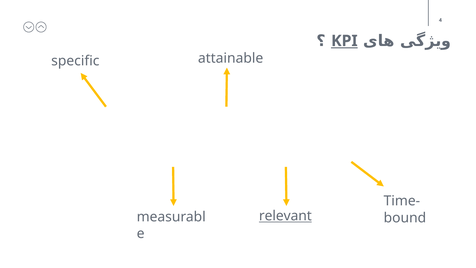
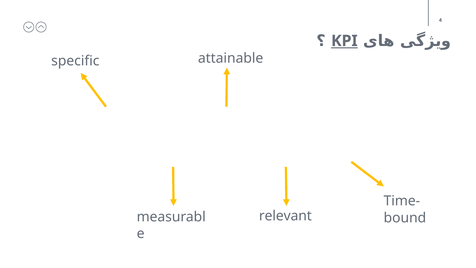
relevant underline: present -> none
